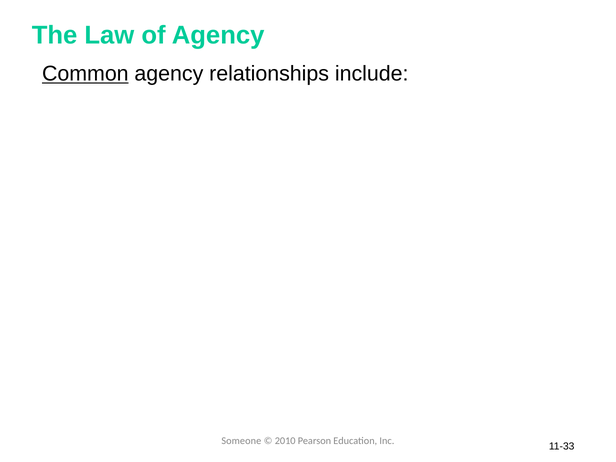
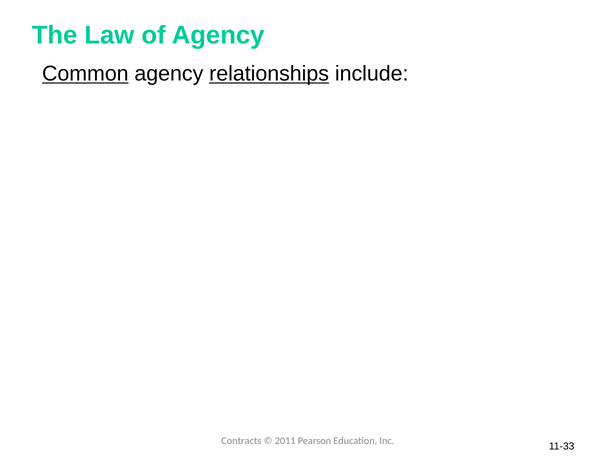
relationships underline: none -> present
Someone: Someone -> Contracts
2010: 2010 -> 2011
